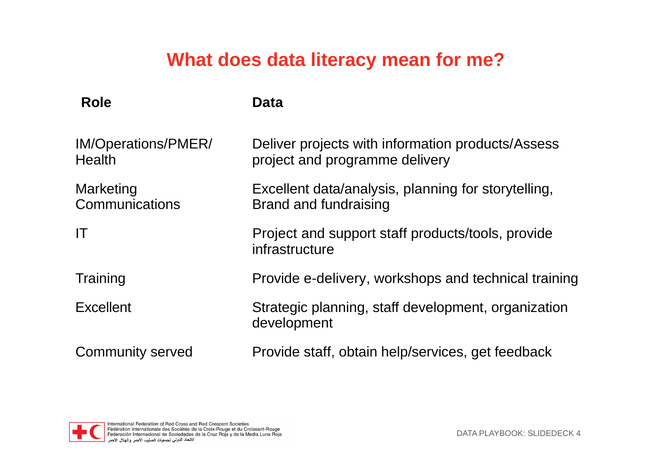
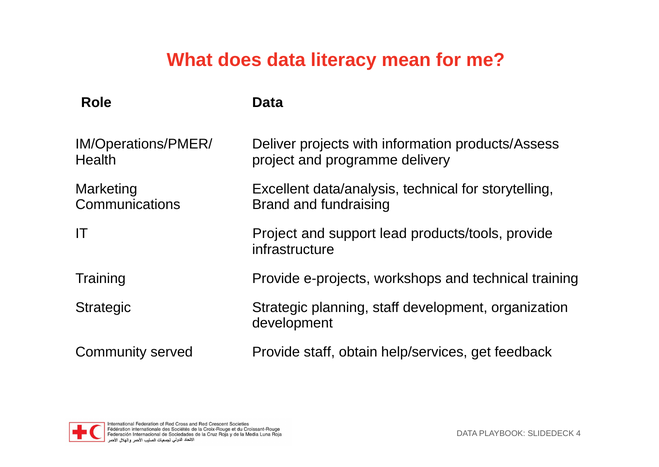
data/analysis planning: planning -> technical
support staff: staff -> lead
e-delivery: e-delivery -> e-projects
Excellent at (103, 307): Excellent -> Strategic
